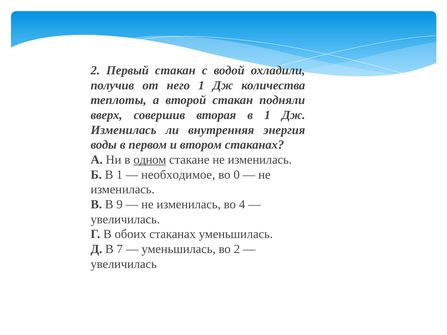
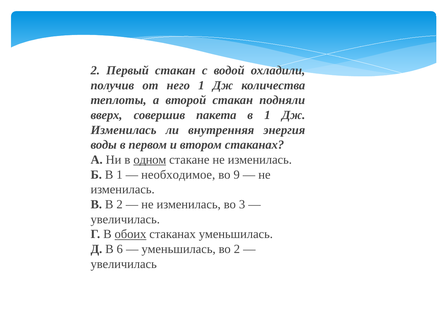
вторая: вторая -> пакета
0: 0 -> 9
В 9: 9 -> 2
4: 4 -> 3
обоих underline: none -> present
7: 7 -> 6
